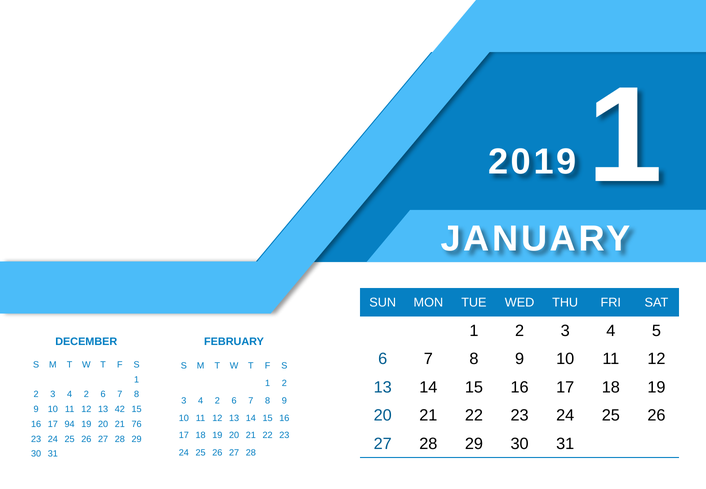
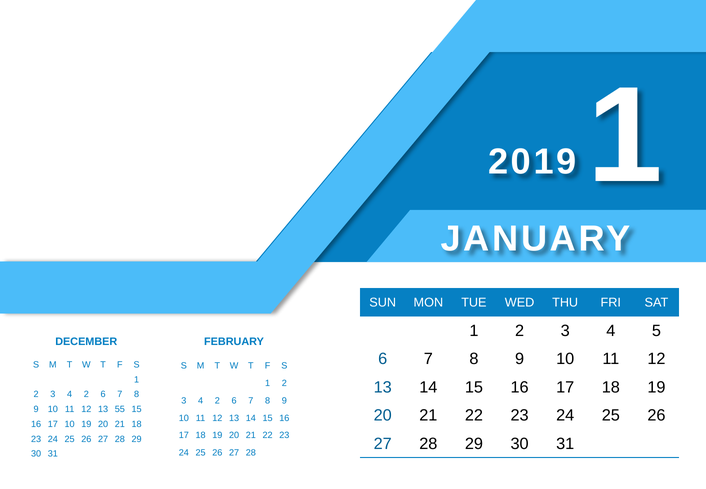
42: 42 -> 55
17 94: 94 -> 10
21 76: 76 -> 18
